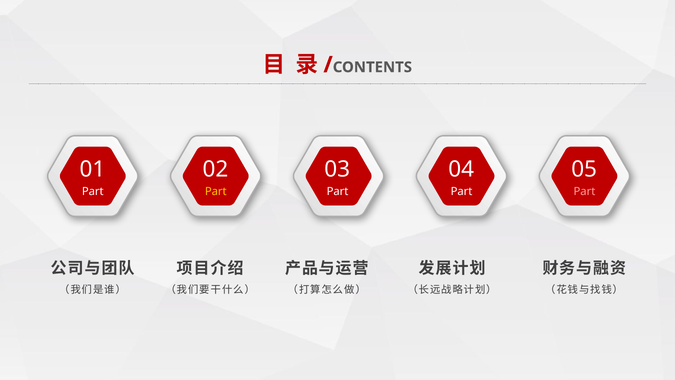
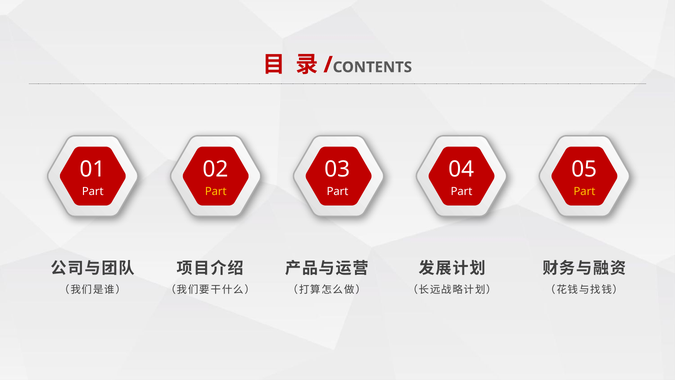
Part at (584, 191) colour: pink -> yellow
